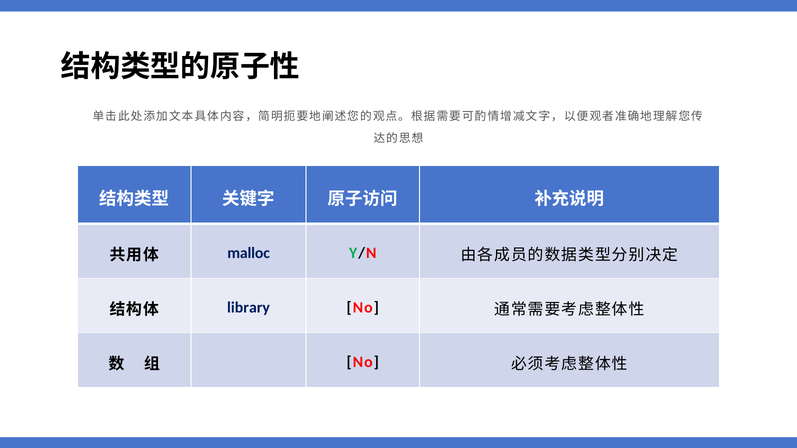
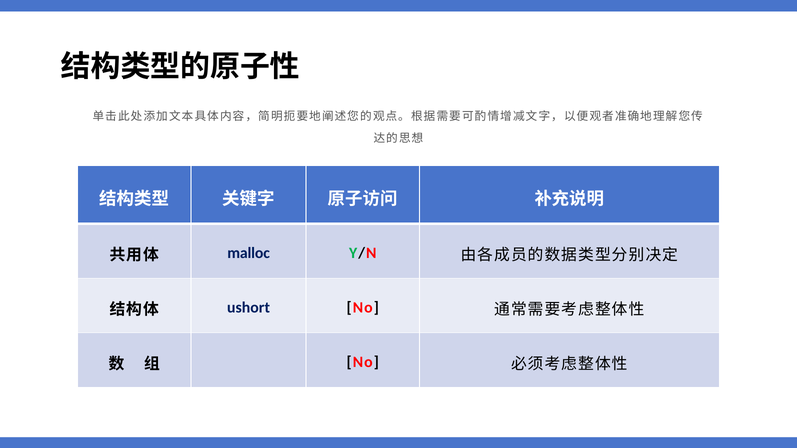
library: library -> ushort
